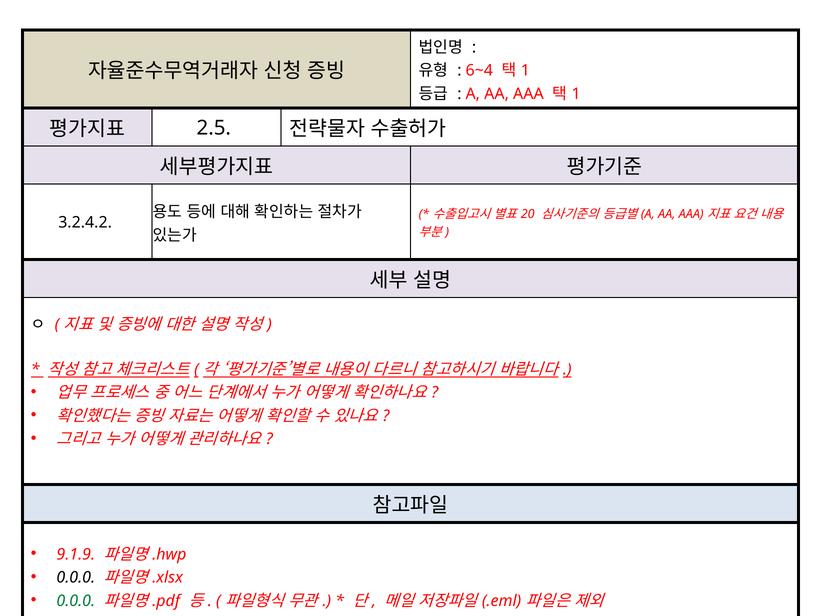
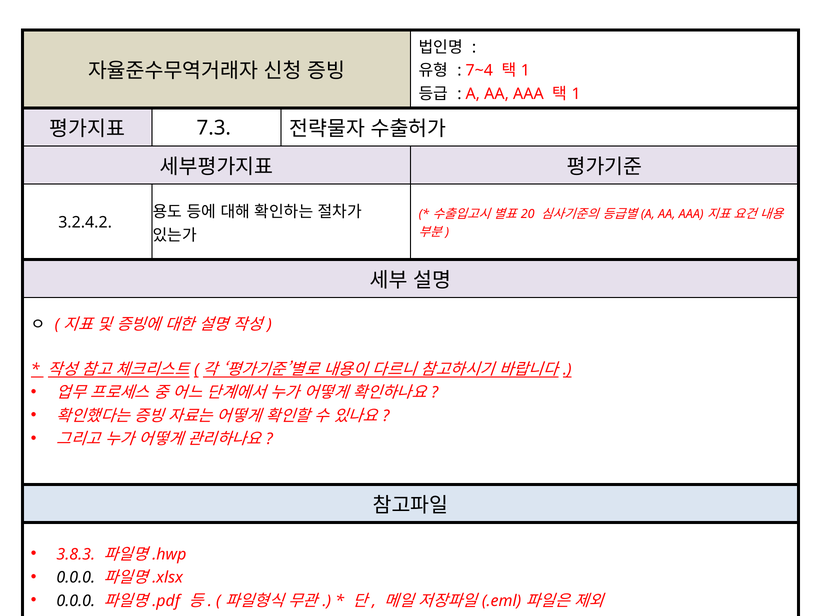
6~4: 6~4 -> 7~4
2.5: 2.5 -> 7.3
9.1.9: 9.1.9 -> 3.8.3
0.0.0 at (76, 601) colour: green -> black
